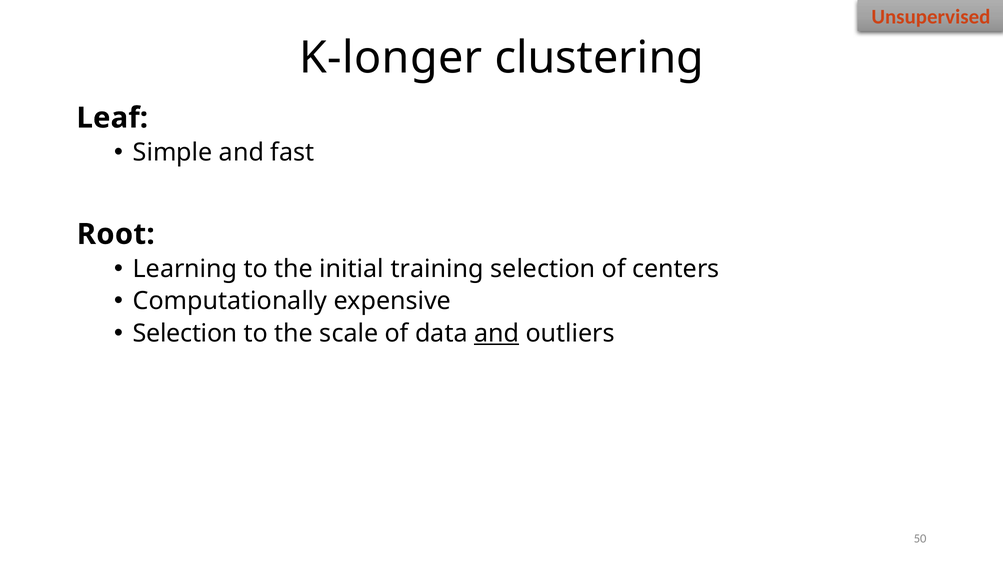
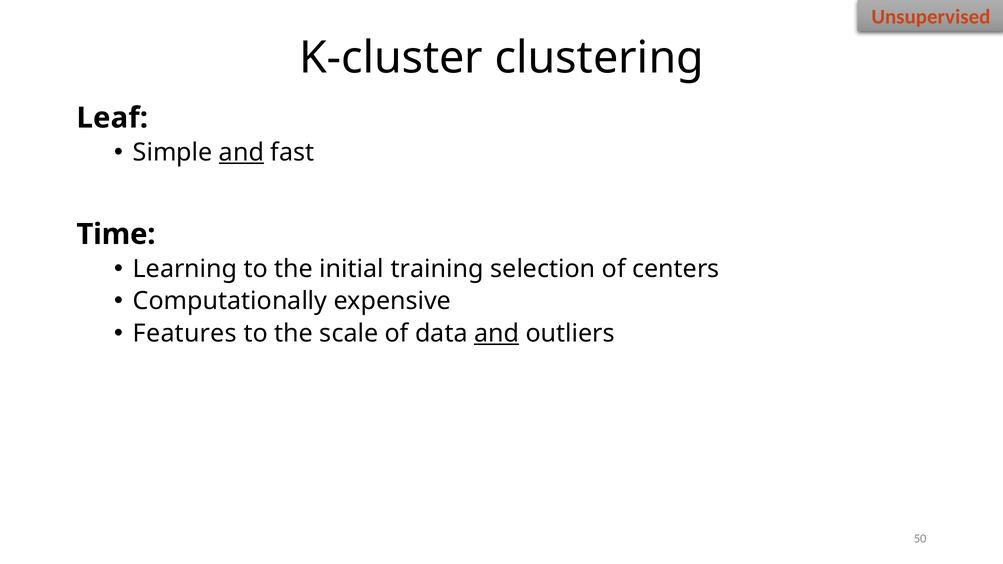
K-longer: K-longer -> K-cluster
and at (241, 153) underline: none -> present
Root: Root -> Time
Selection at (185, 333): Selection -> Features
